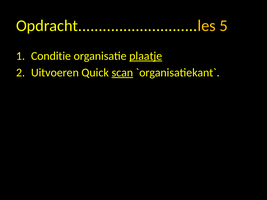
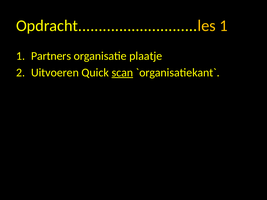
Opdracht.............................les 5: 5 -> 1
Conditie: Conditie -> Partners
plaatje underline: present -> none
